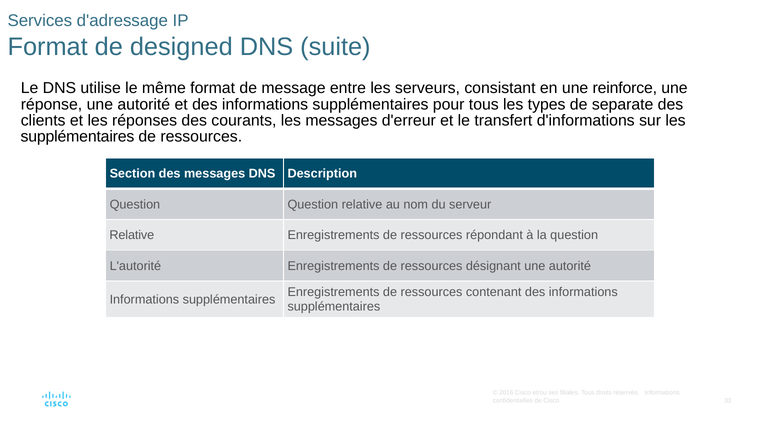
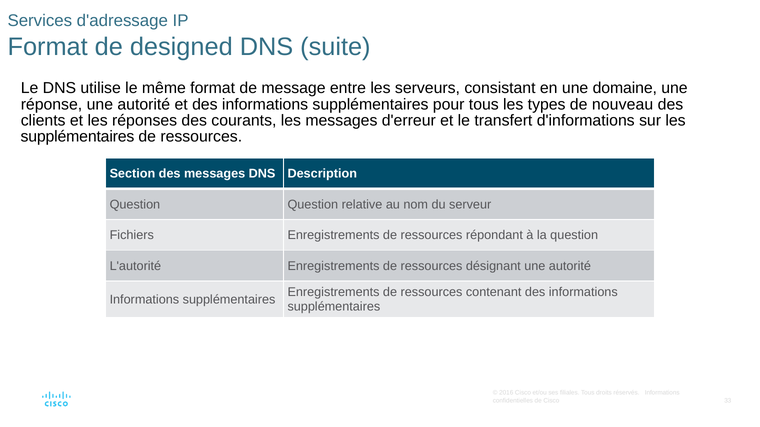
reinforce: reinforce -> domaine
separate: separate -> nouveau
Relative at (132, 235): Relative -> Fichiers
